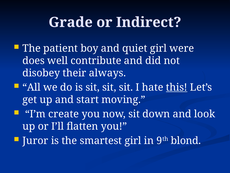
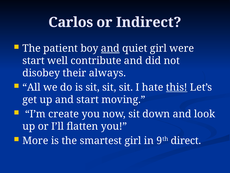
Grade: Grade -> Carlos
and at (110, 48) underline: none -> present
does at (34, 61): does -> start
Juror: Juror -> More
blond: blond -> direct
